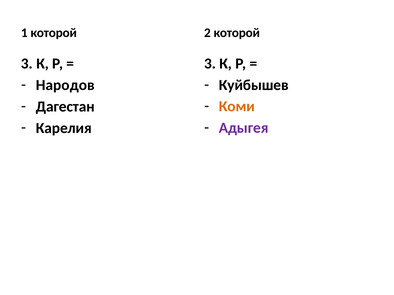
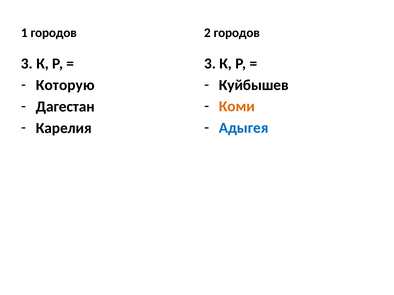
1 которой: которой -> городов
2 которой: которой -> городов
Народов: Народов -> Которую
Адыгея colour: purple -> blue
